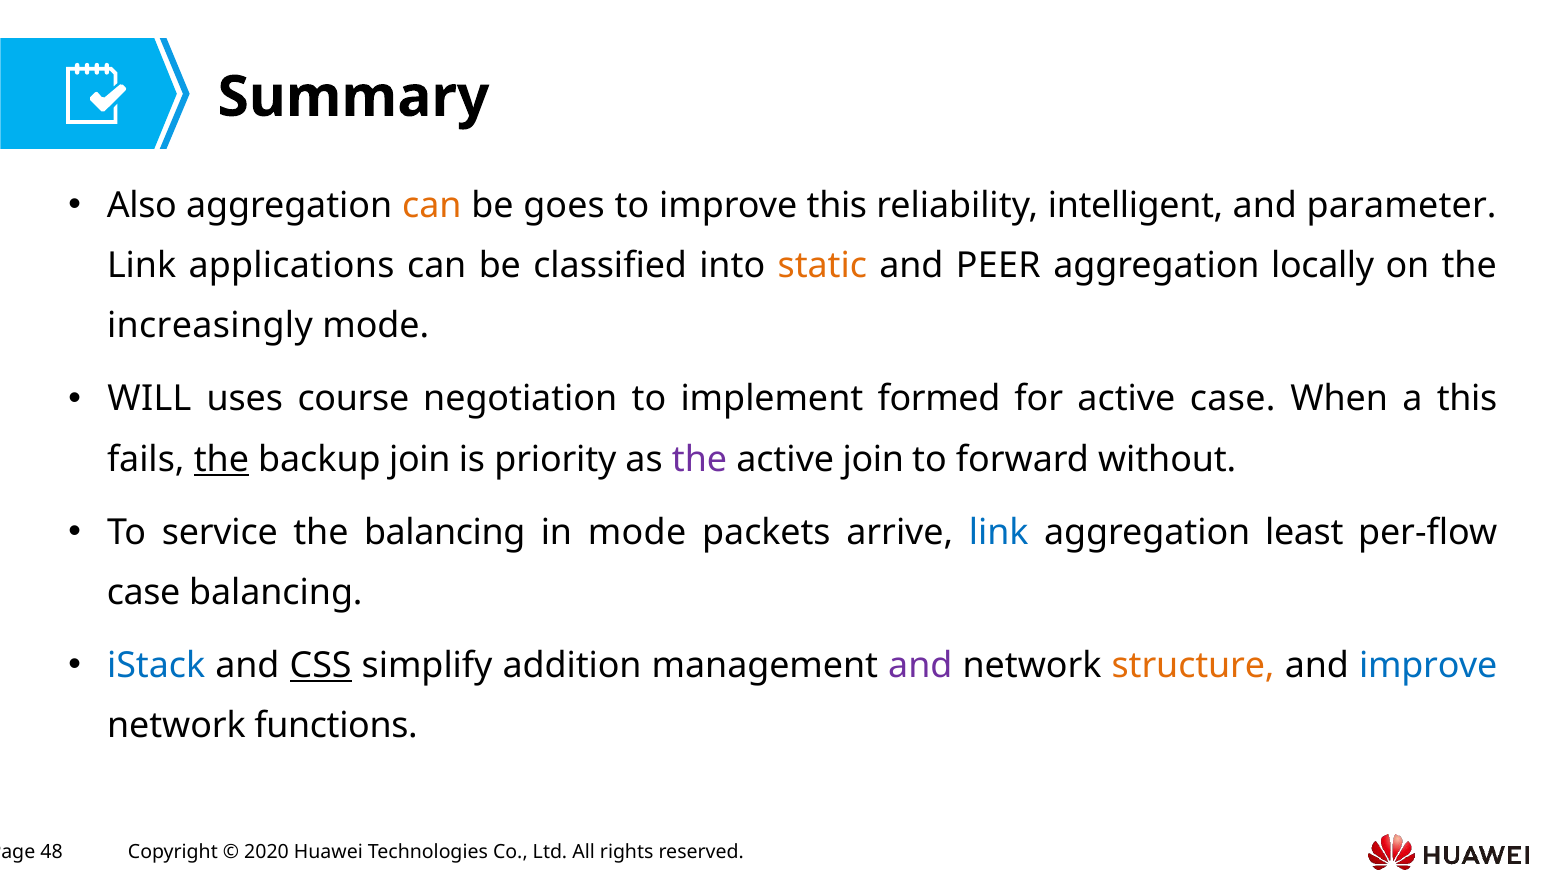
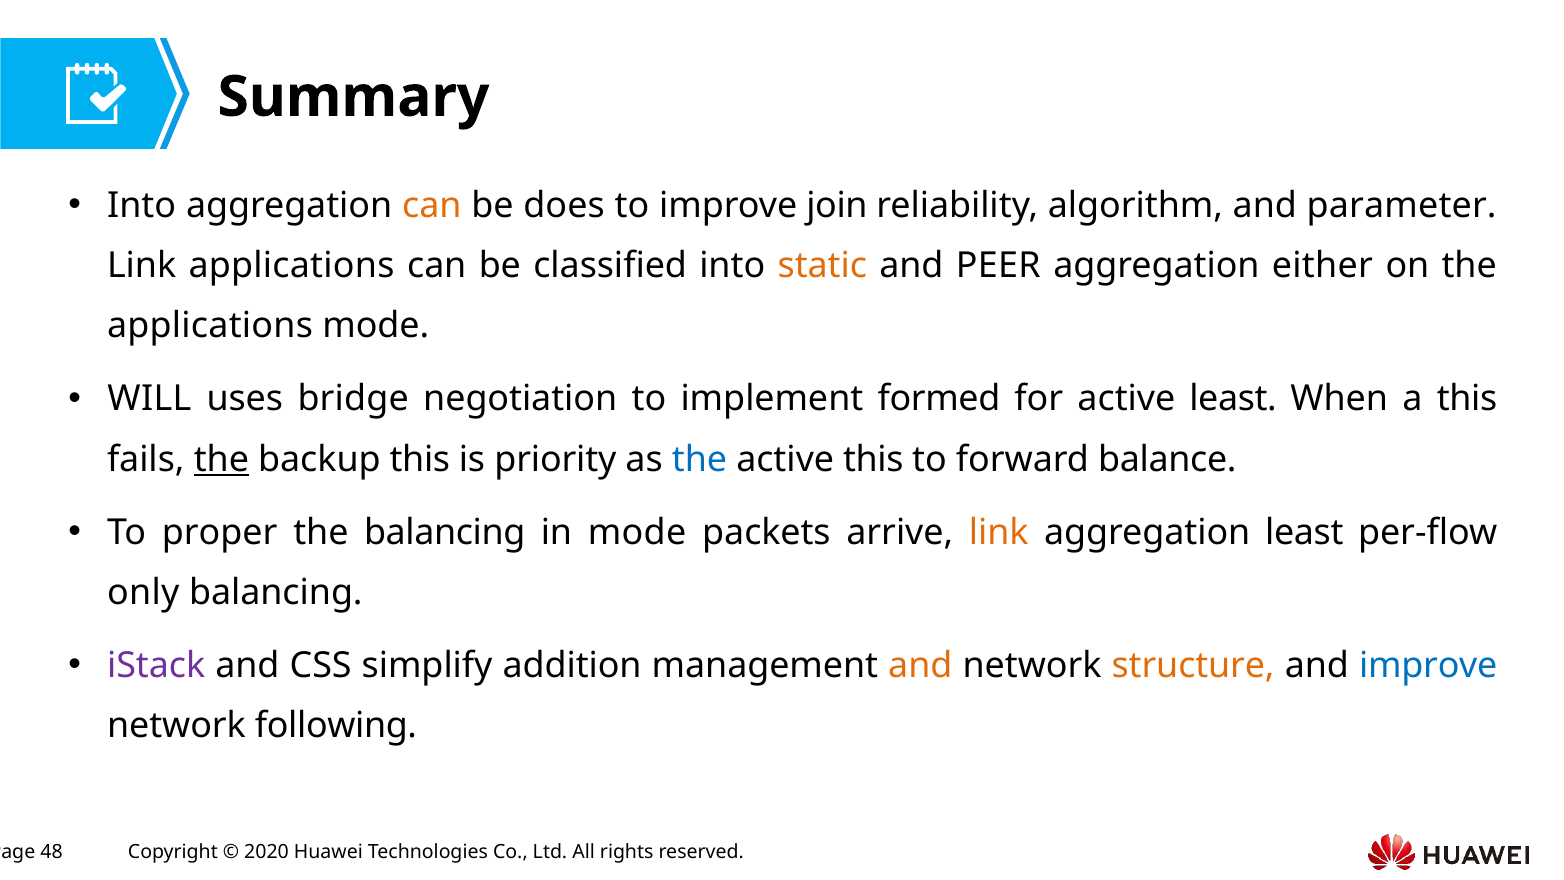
Also at (142, 206): Also -> Into
goes: goes -> does
improve this: this -> join
intelligent: intelligent -> algorithm
locally: locally -> either
increasingly at (210, 326): increasingly -> applications
course: course -> bridge
active case: case -> least
backup join: join -> this
the at (700, 459) colour: purple -> blue
active join: join -> this
without: without -> balance
service: service -> proper
link at (999, 532) colour: blue -> orange
case at (144, 592): case -> only
iStack colour: blue -> purple
CSS underline: present -> none
and at (920, 665) colour: purple -> orange
functions: functions -> following
